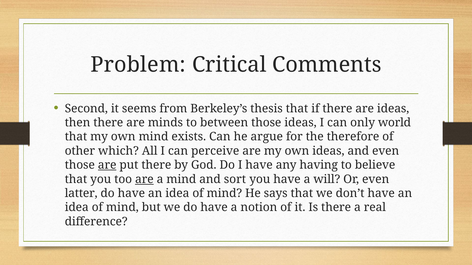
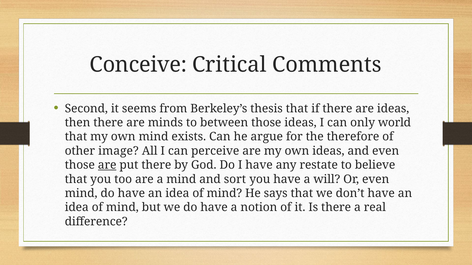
Problem: Problem -> Conceive
which: which -> image
having: having -> restate
are at (144, 179) underline: present -> none
latter at (81, 194): latter -> mind
